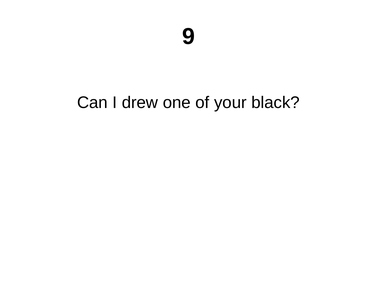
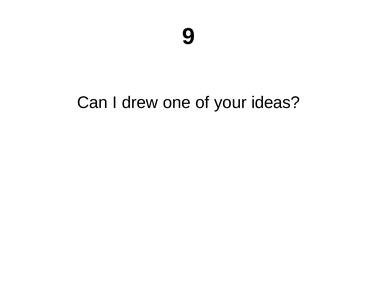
black: black -> ideas
